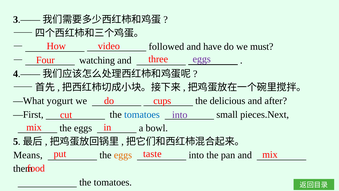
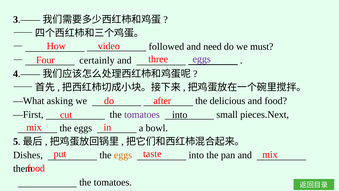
have: have -> need
watching: watching -> certainly
cups: cups -> after
yogurt: yogurt -> asking
and after: after -> food
tomatoes at (142, 114) colour: blue -> purple
into at (180, 115) colour: purple -> black
Means: Means -> Dishes
